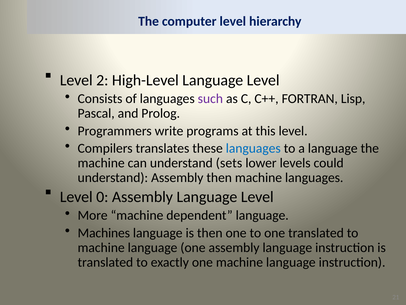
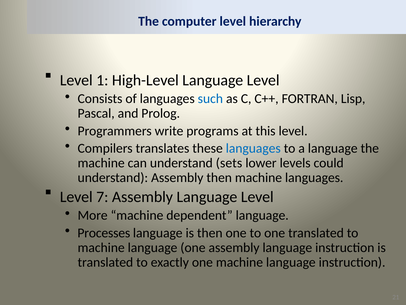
2: 2 -> 1
such colour: purple -> blue
0: 0 -> 7
Machines: Machines -> Processes
